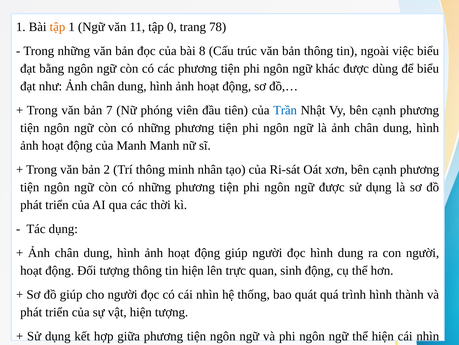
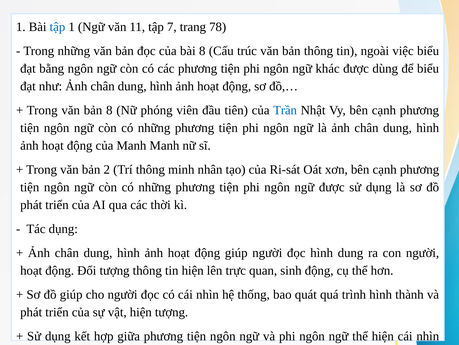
tập at (57, 27) colour: orange -> blue
0: 0 -> 7
bản 7: 7 -> 8
